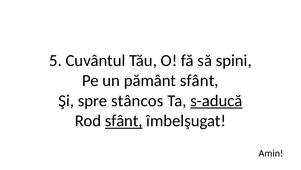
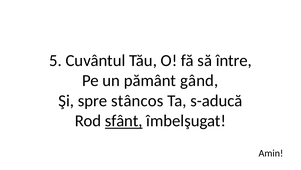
spini: spini -> între
pământ sfânt: sfânt -> gând
s-aducă underline: present -> none
